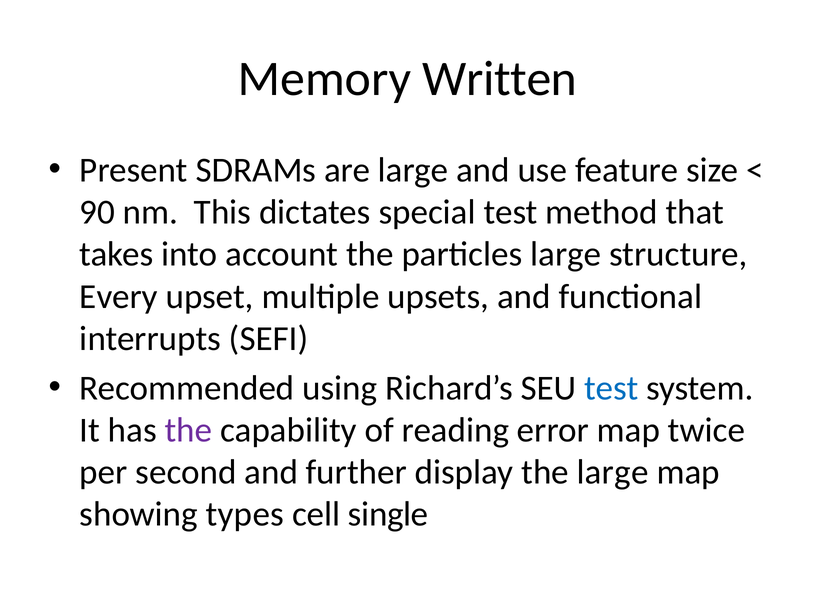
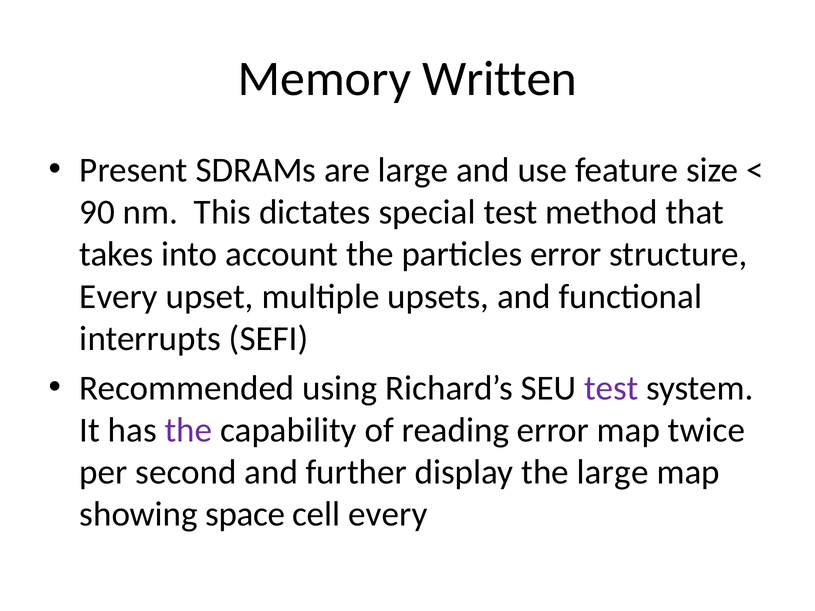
particles large: large -> error
test at (611, 388) colour: blue -> purple
types: types -> space
cell single: single -> every
